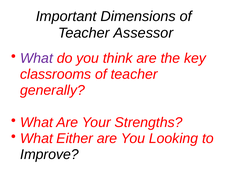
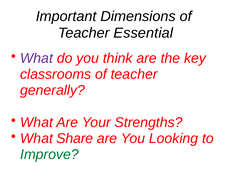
Assessor: Assessor -> Essential
Either: Either -> Share
Improve colour: black -> green
